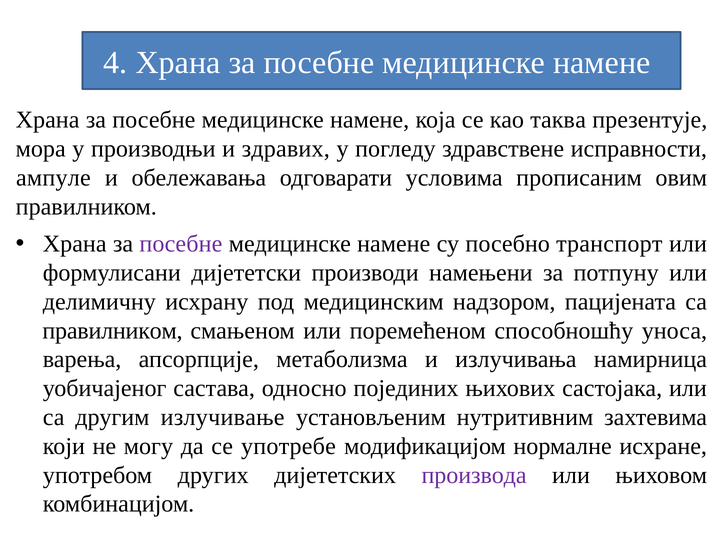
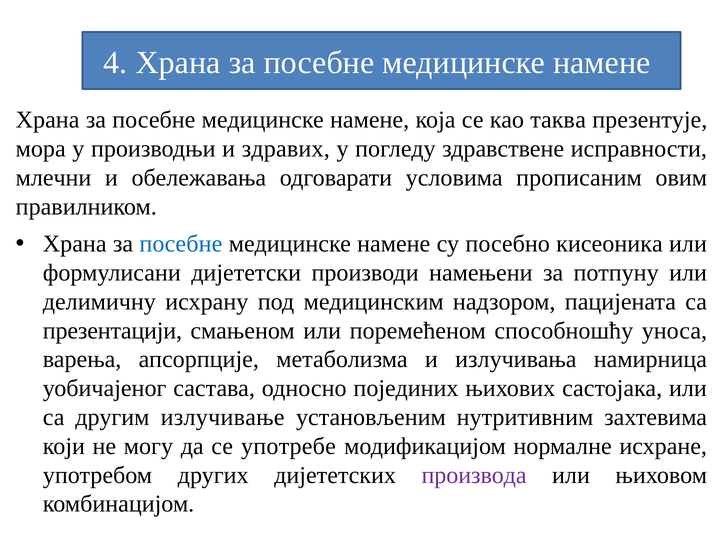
ампуле: ампуле -> млечни
посебне at (181, 244) colour: purple -> blue
транспорт: транспорт -> кисеоника
правилником at (113, 331): правилником -> презентацији
